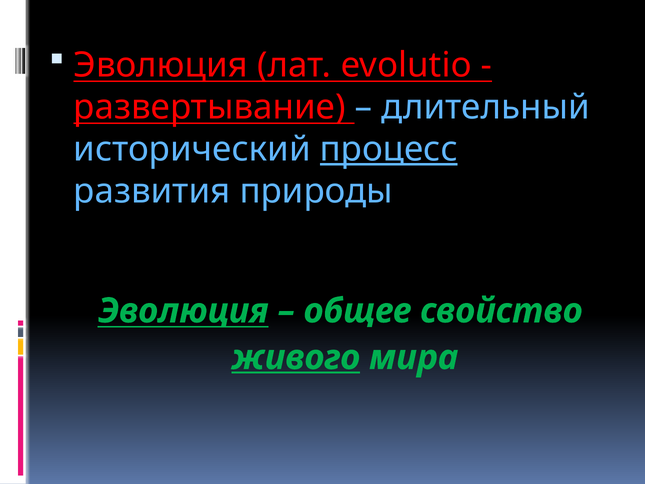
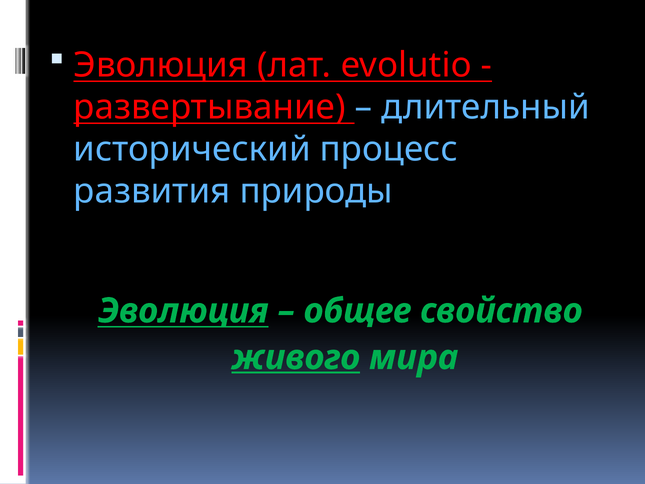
процесс underline: present -> none
